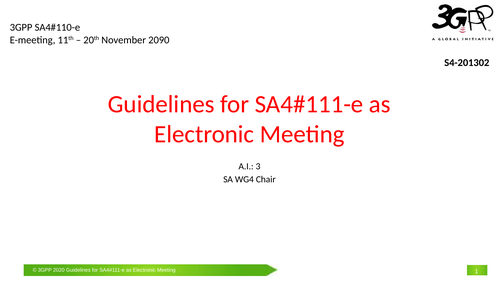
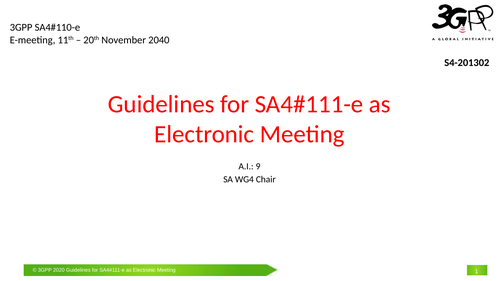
2090: 2090 -> 2040
3: 3 -> 9
